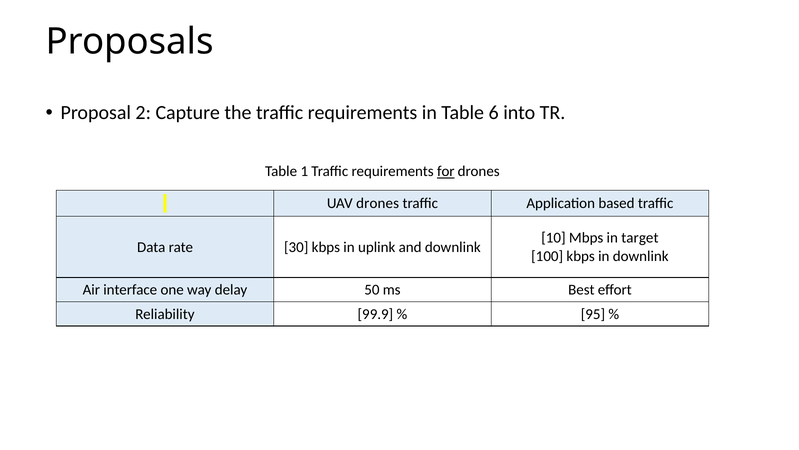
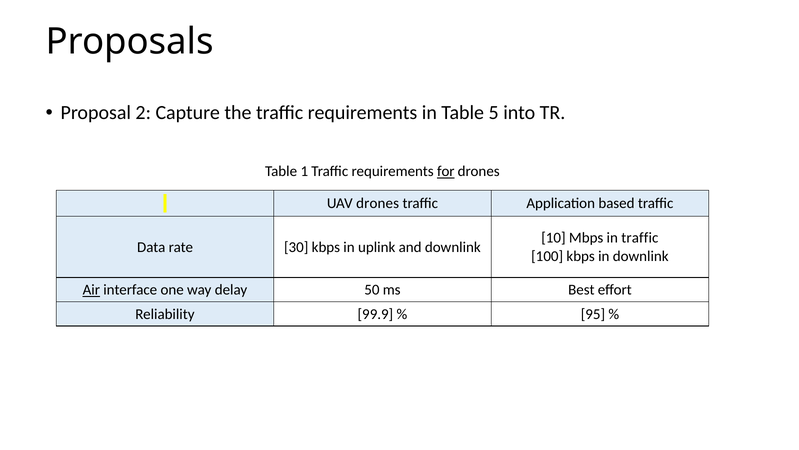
6: 6 -> 5
in target: target -> traffic
Air underline: none -> present
